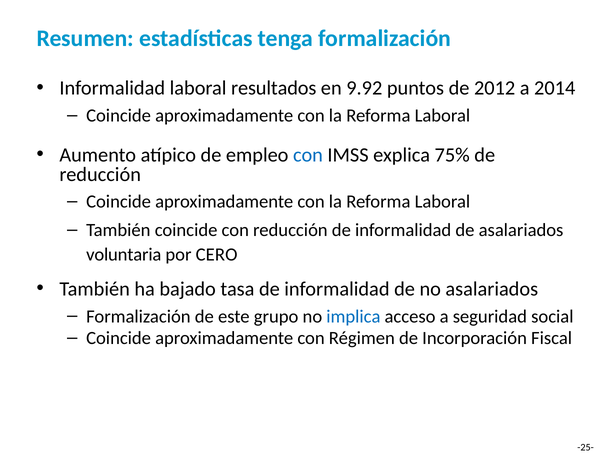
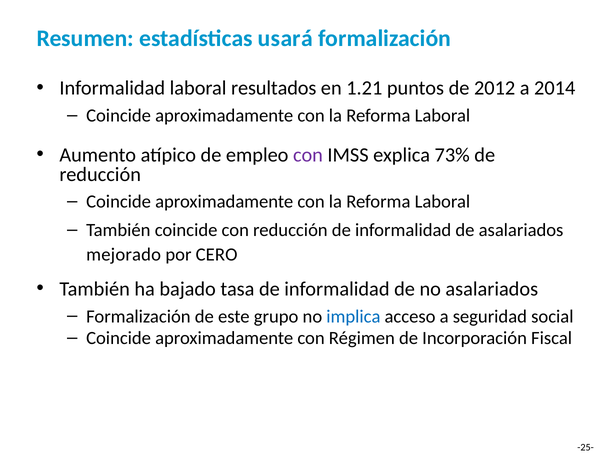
tenga: tenga -> usará
9.92: 9.92 -> 1.21
con at (308, 155) colour: blue -> purple
75%: 75% -> 73%
voluntaria: voluntaria -> mejorado
